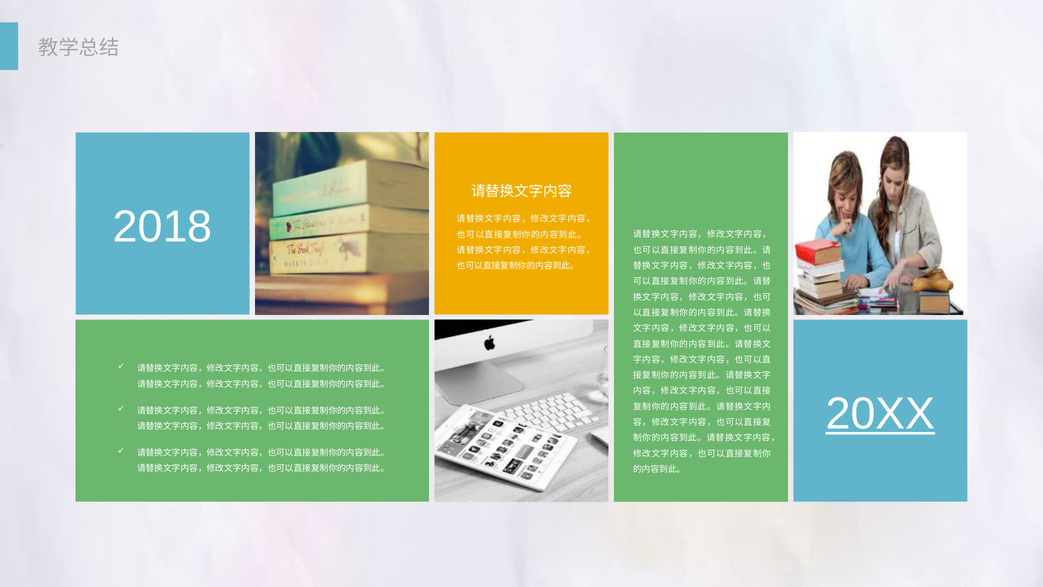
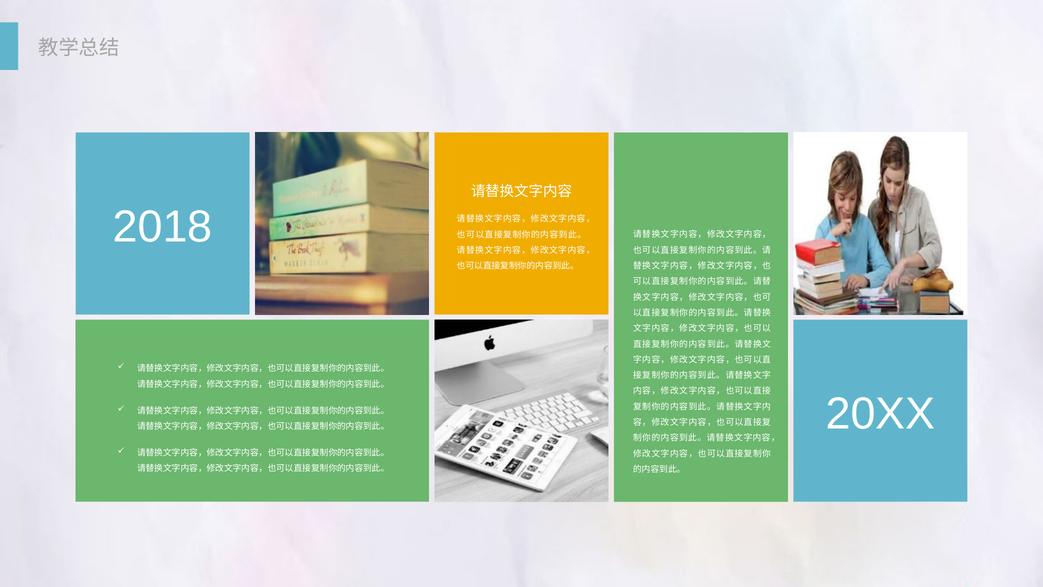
20XX underline: present -> none
